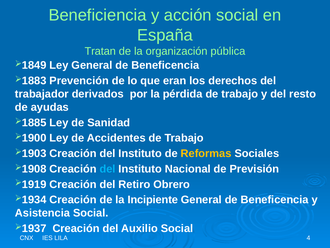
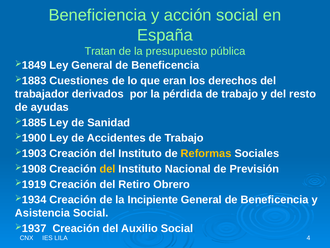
organización: organización -> presupuesto
Prevención: Prevención -> Cuestiones
del at (107, 169) colour: light blue -> yellow
